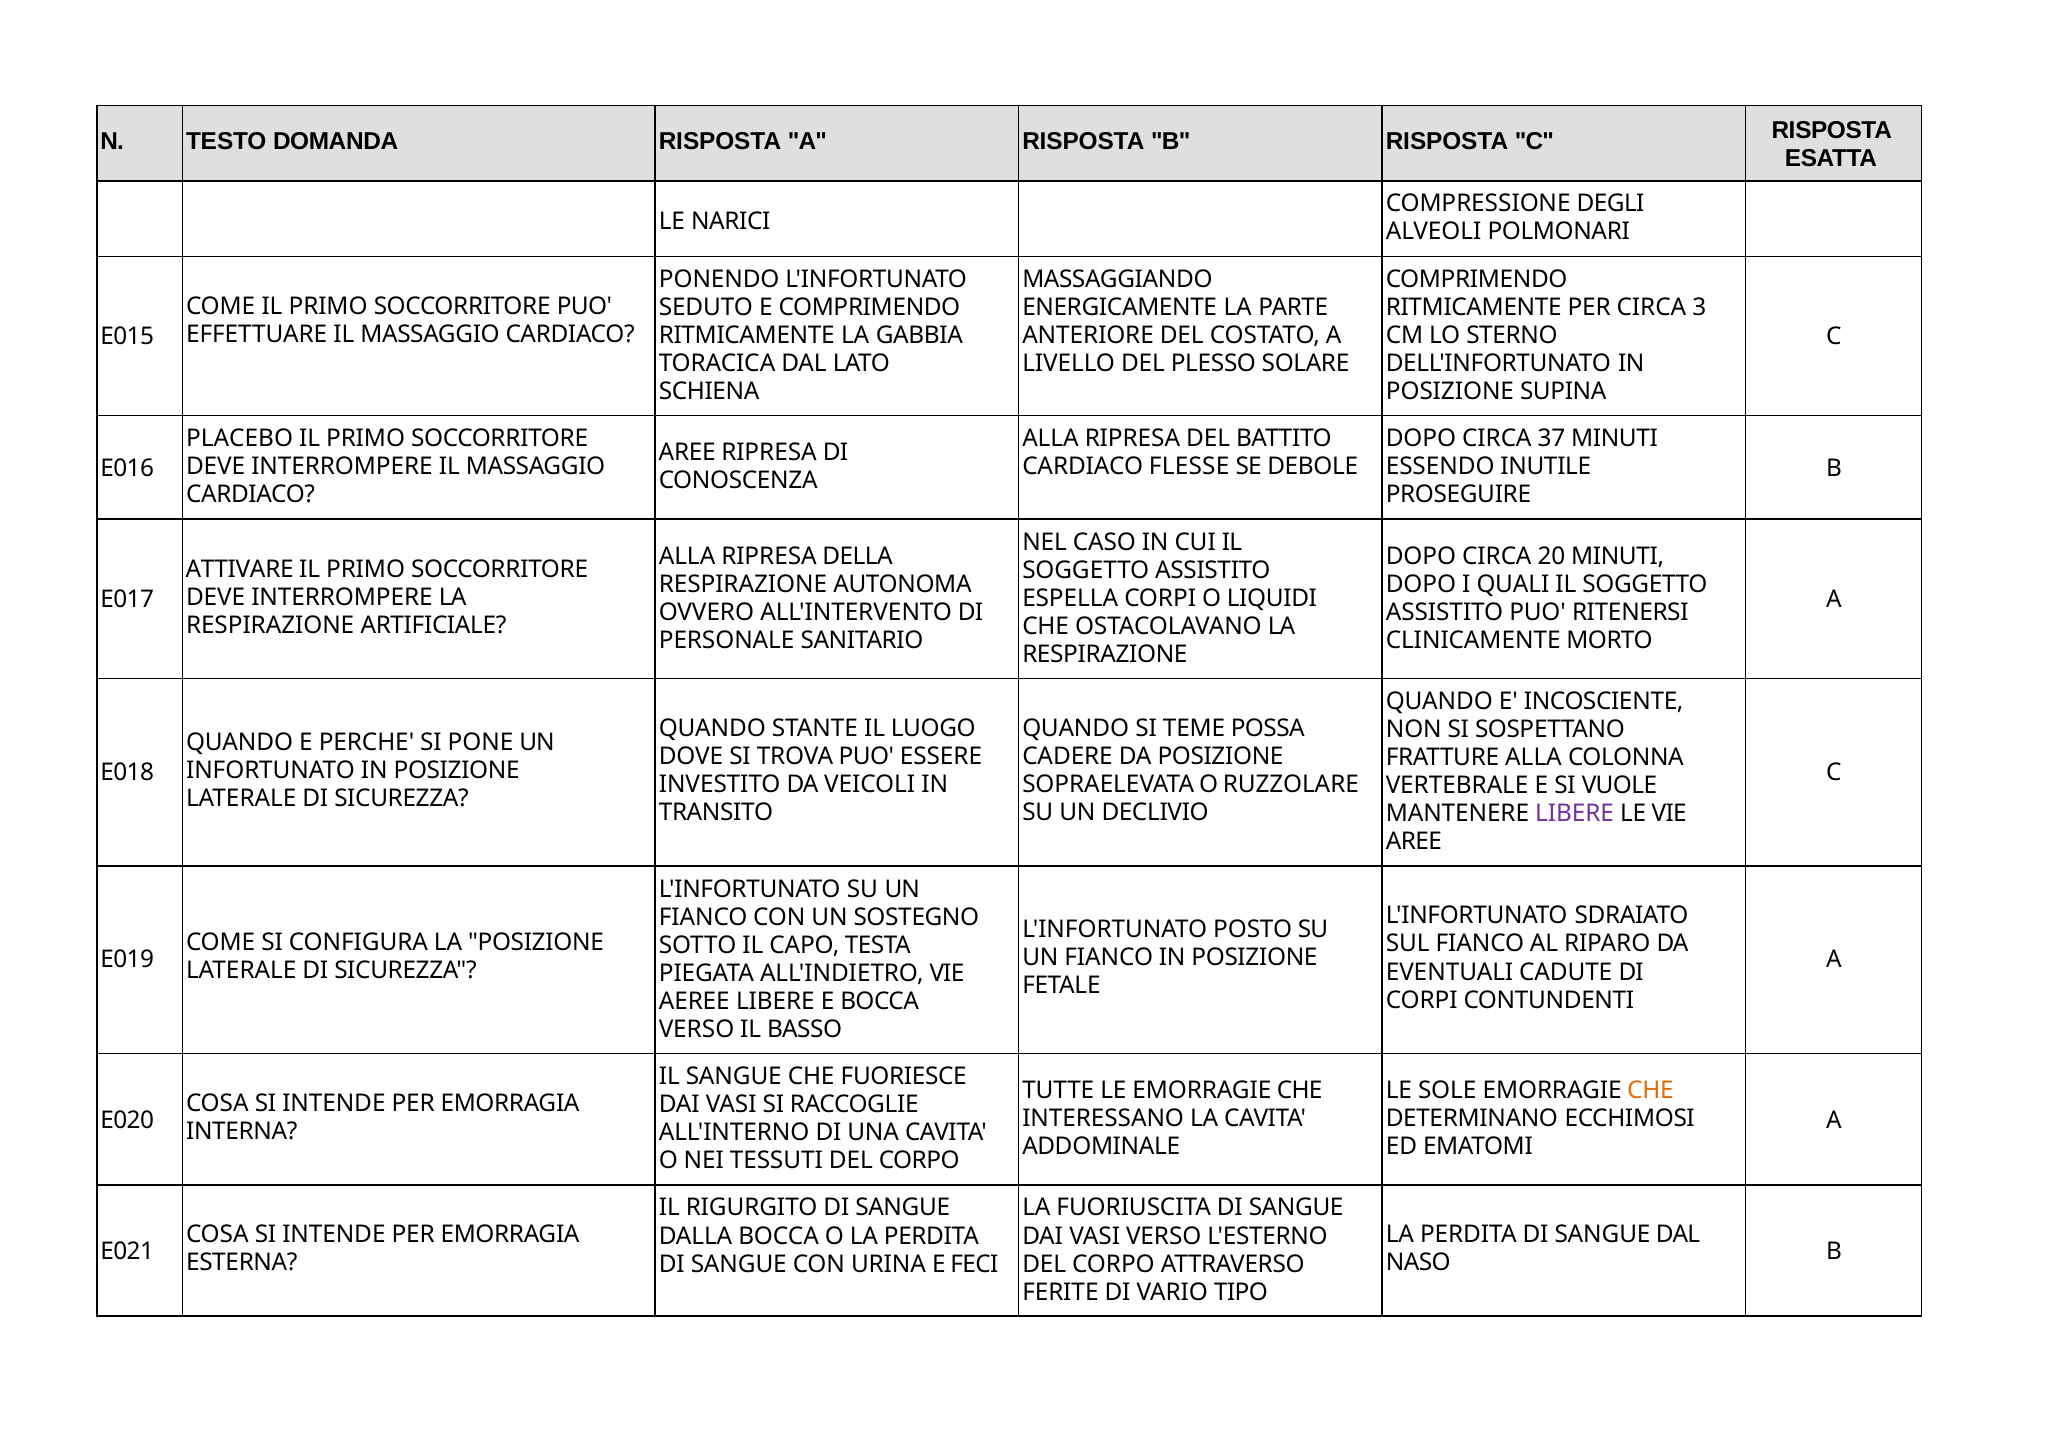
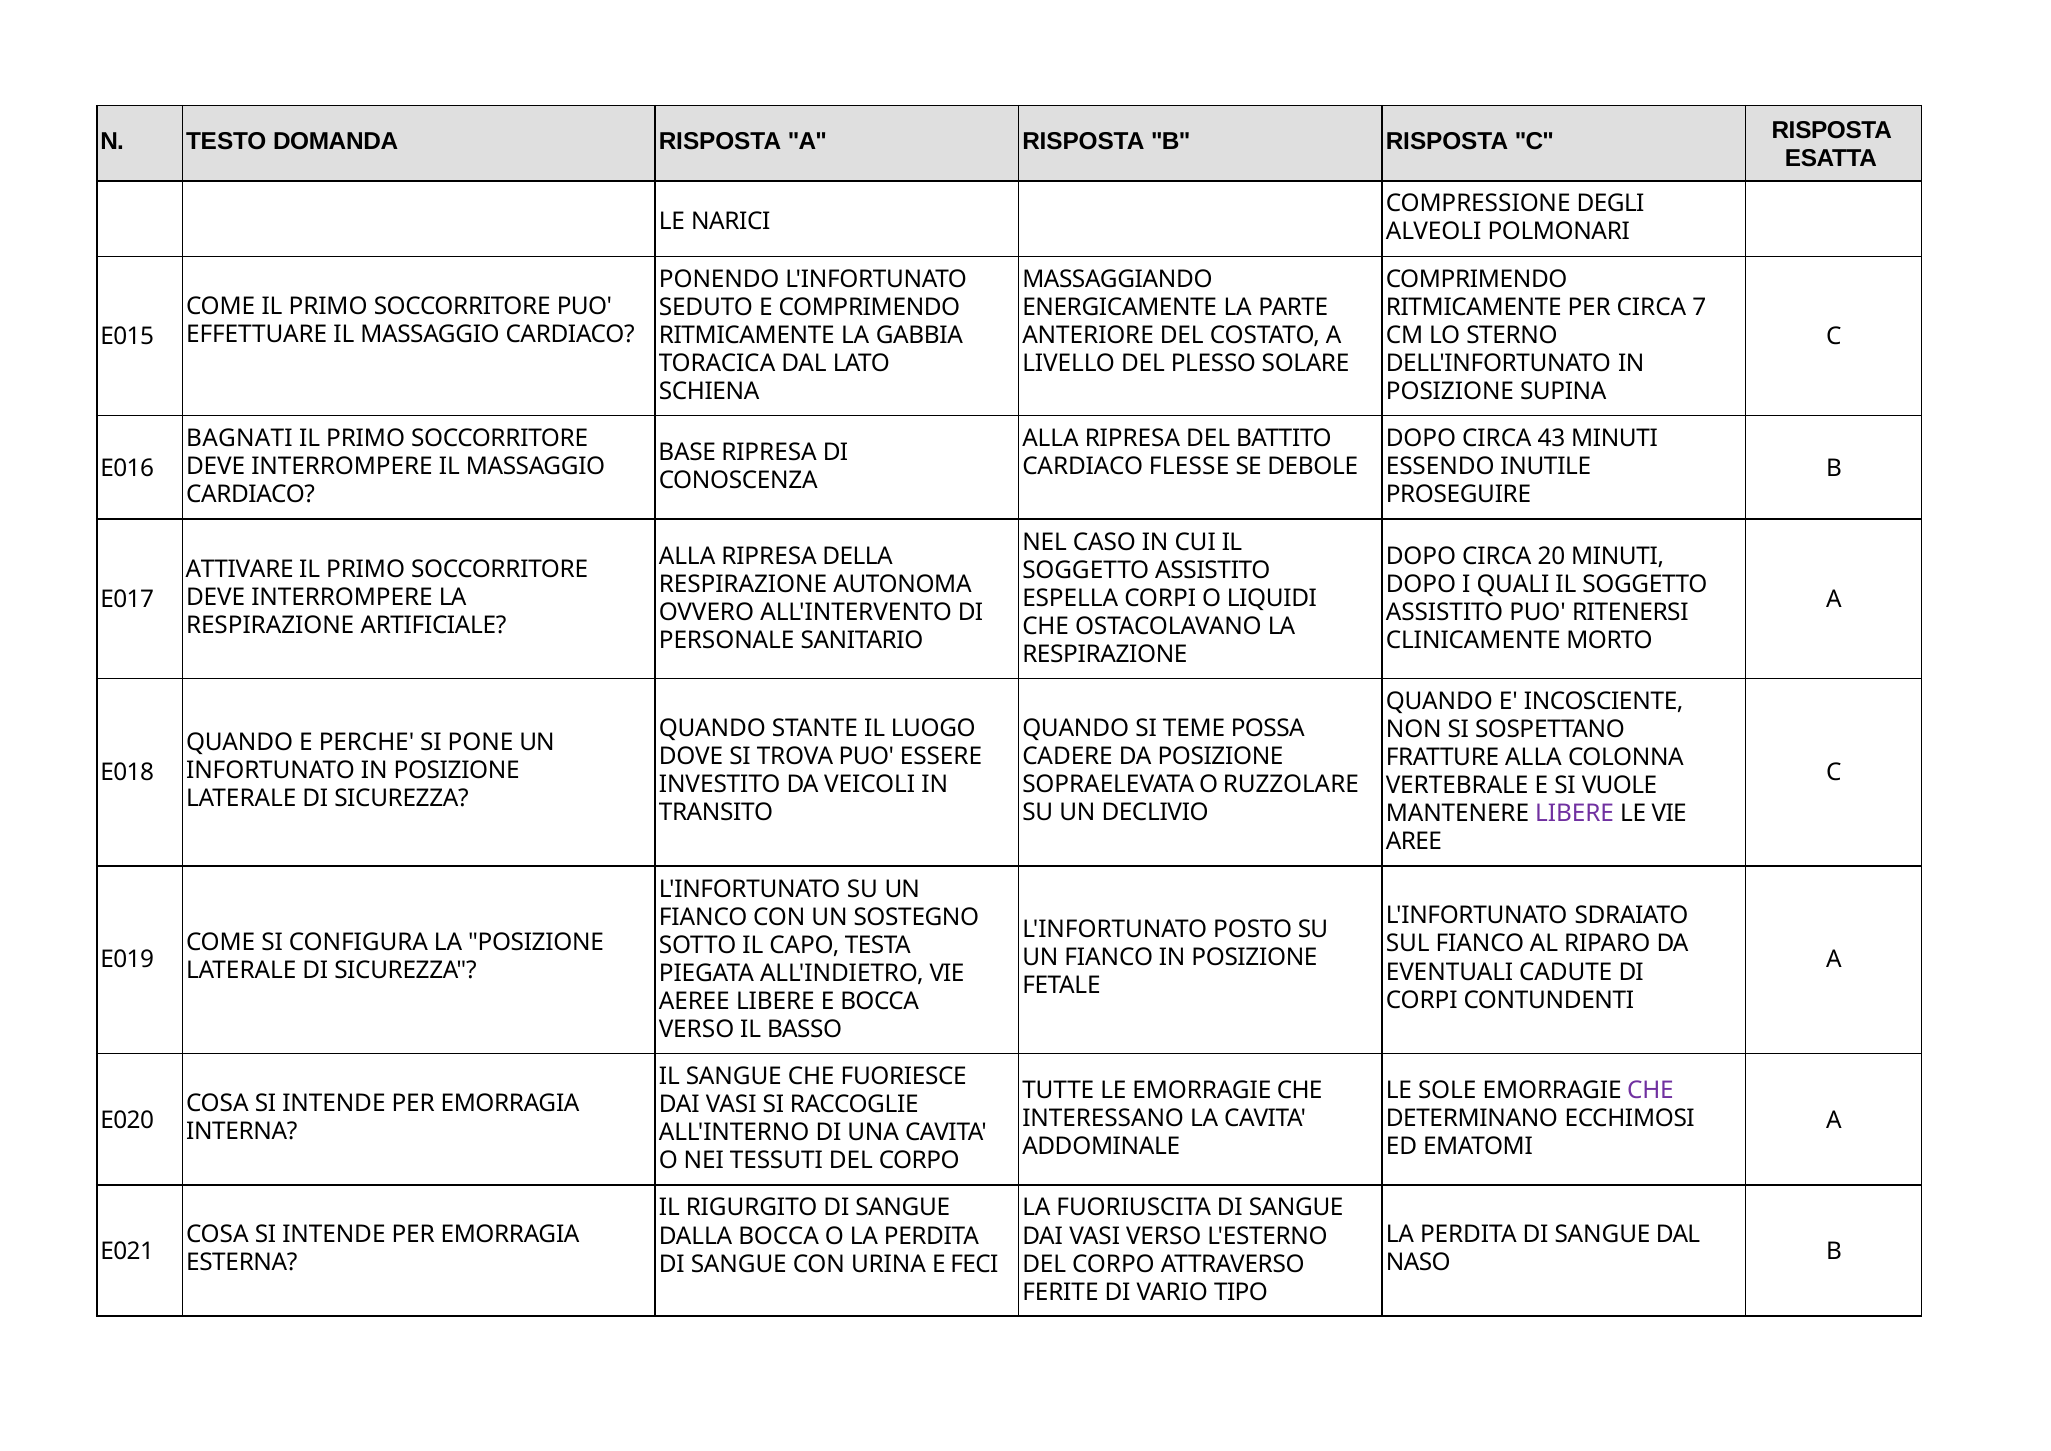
3: 3 -> 7
PLACEBO: PLACEBO -> BAGNATI
37: 37 -> 43
AREE at (687, 453): AREE -> BASE
CHE at (1650, 1090) colour: orange -> purple
